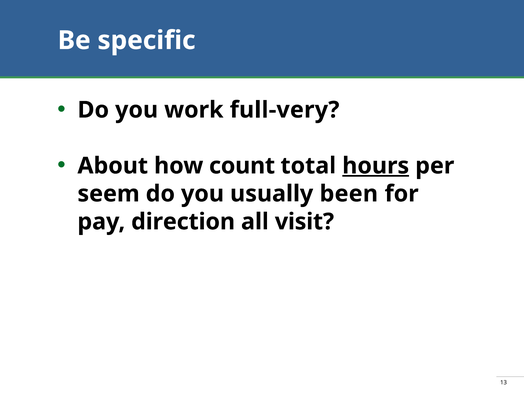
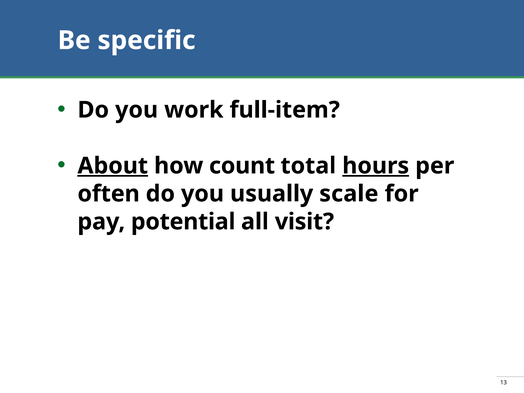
full-very: full-very -> full-item
About underline: none -> present
seem: seem -> often
been: been -> scale
direction: direction -> potential
